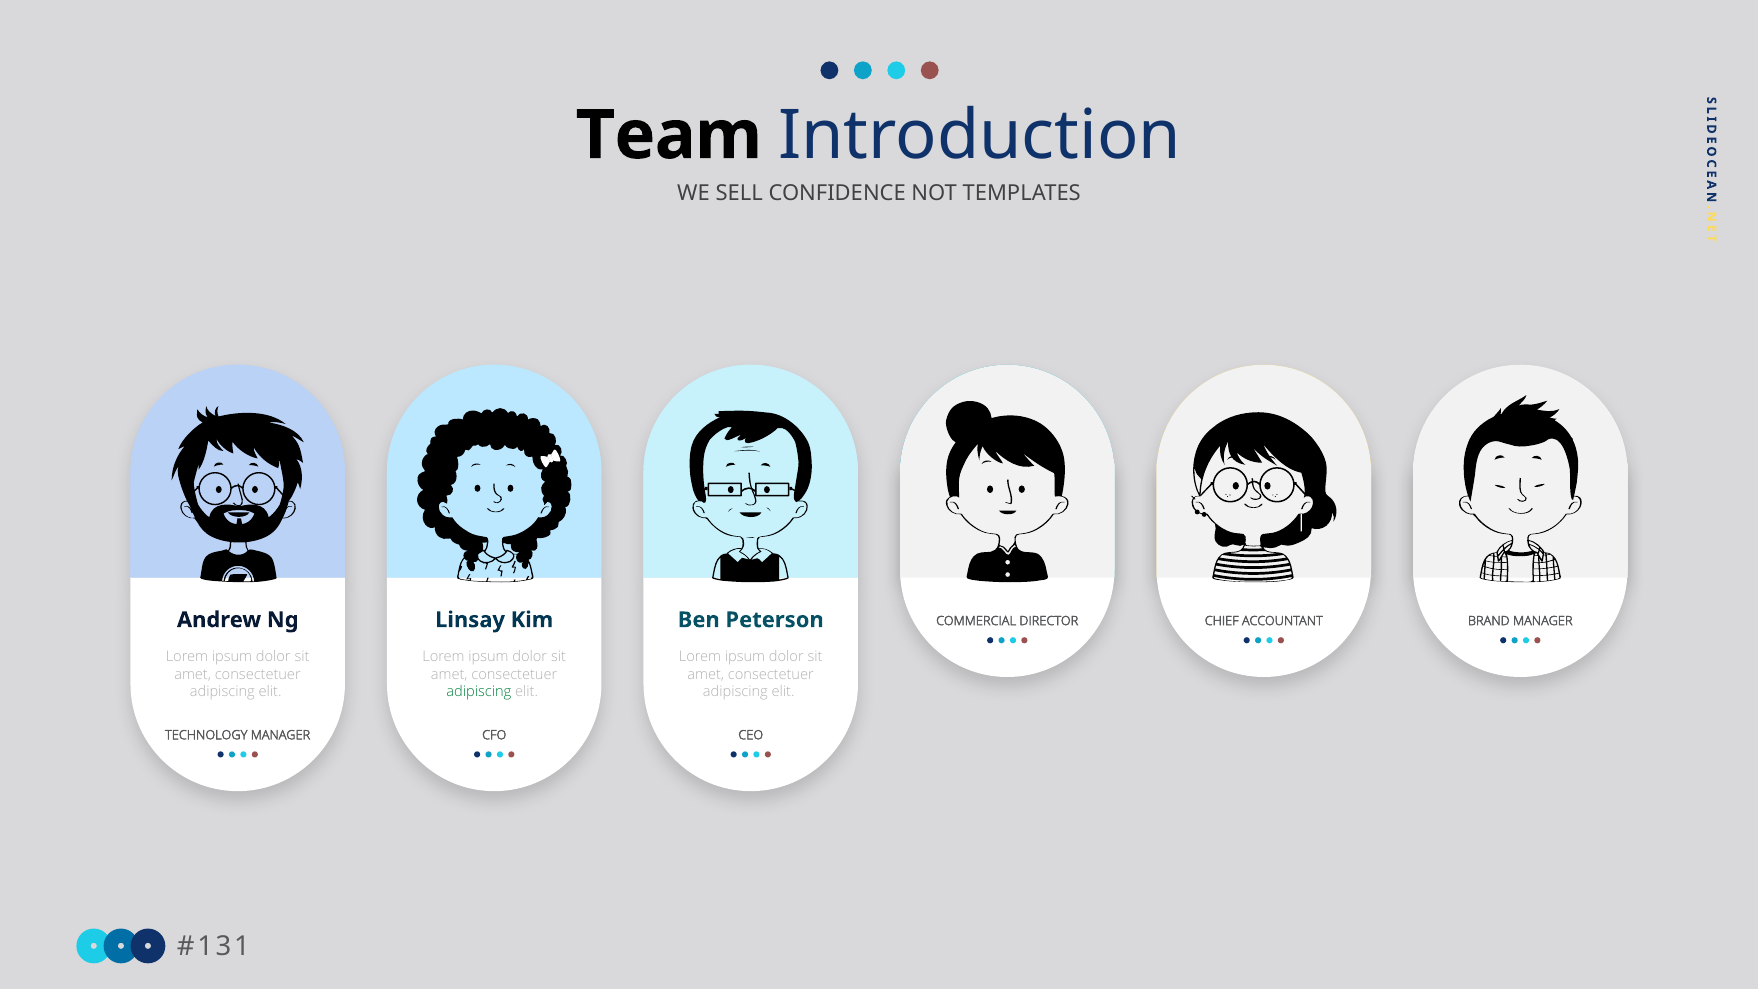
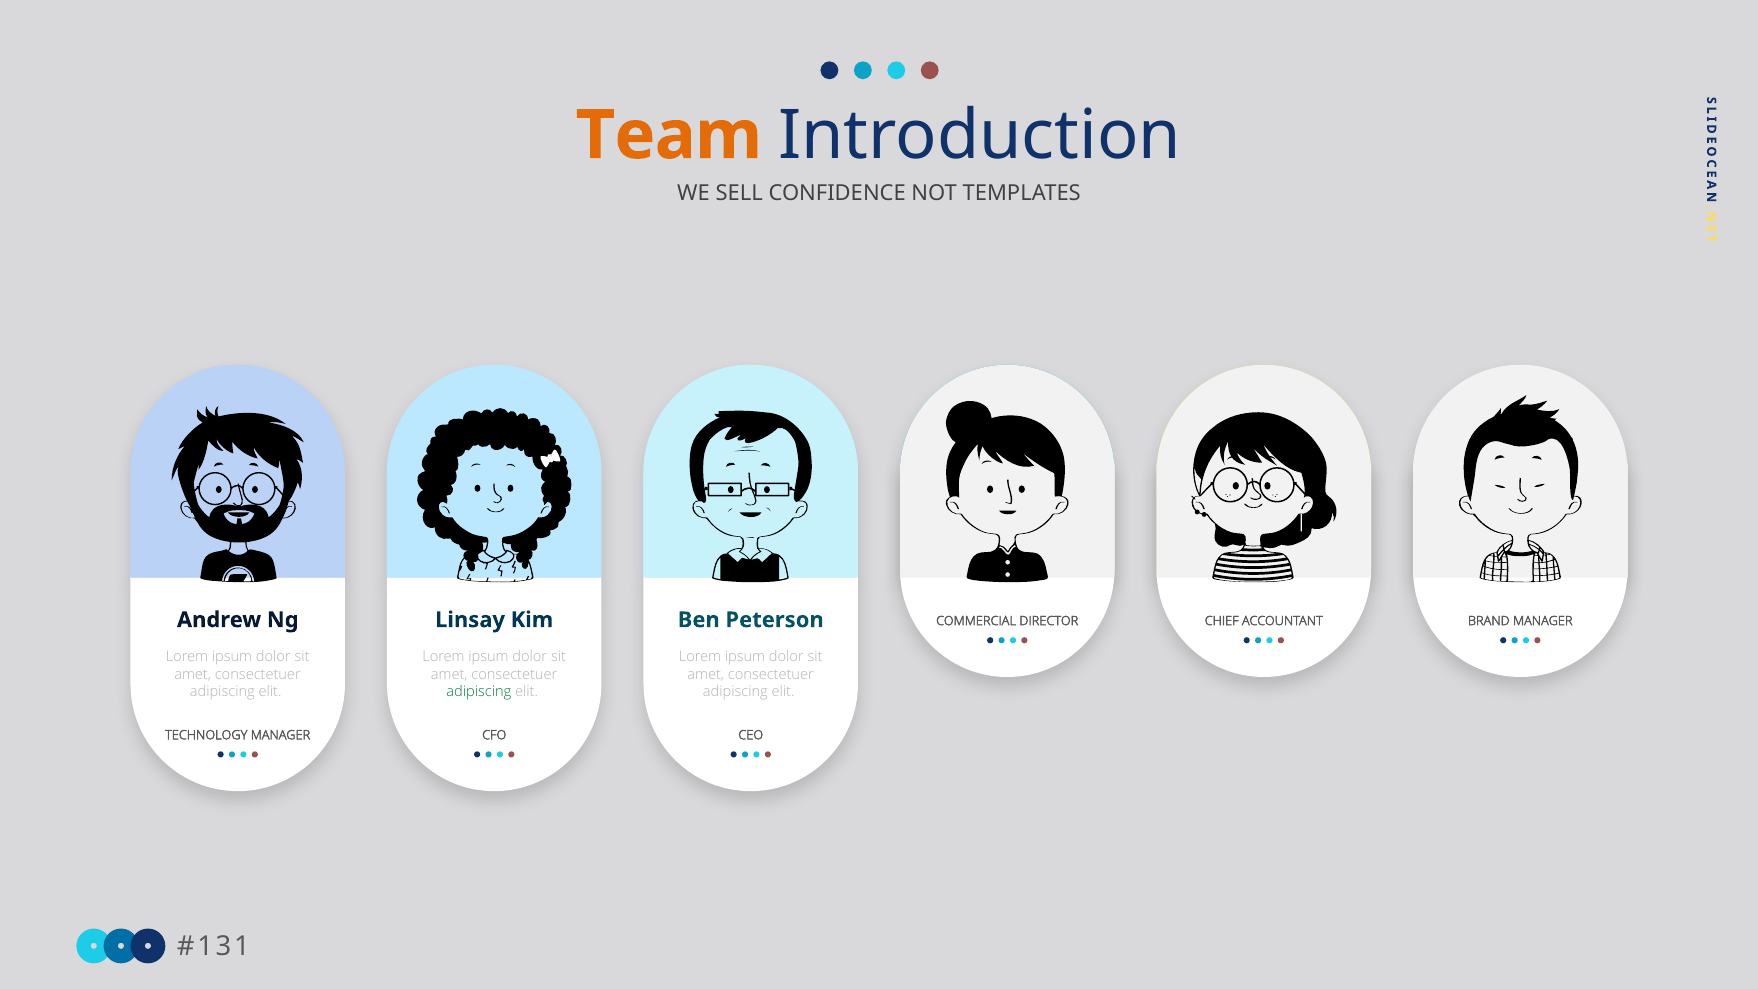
Team colour: black -> orange
